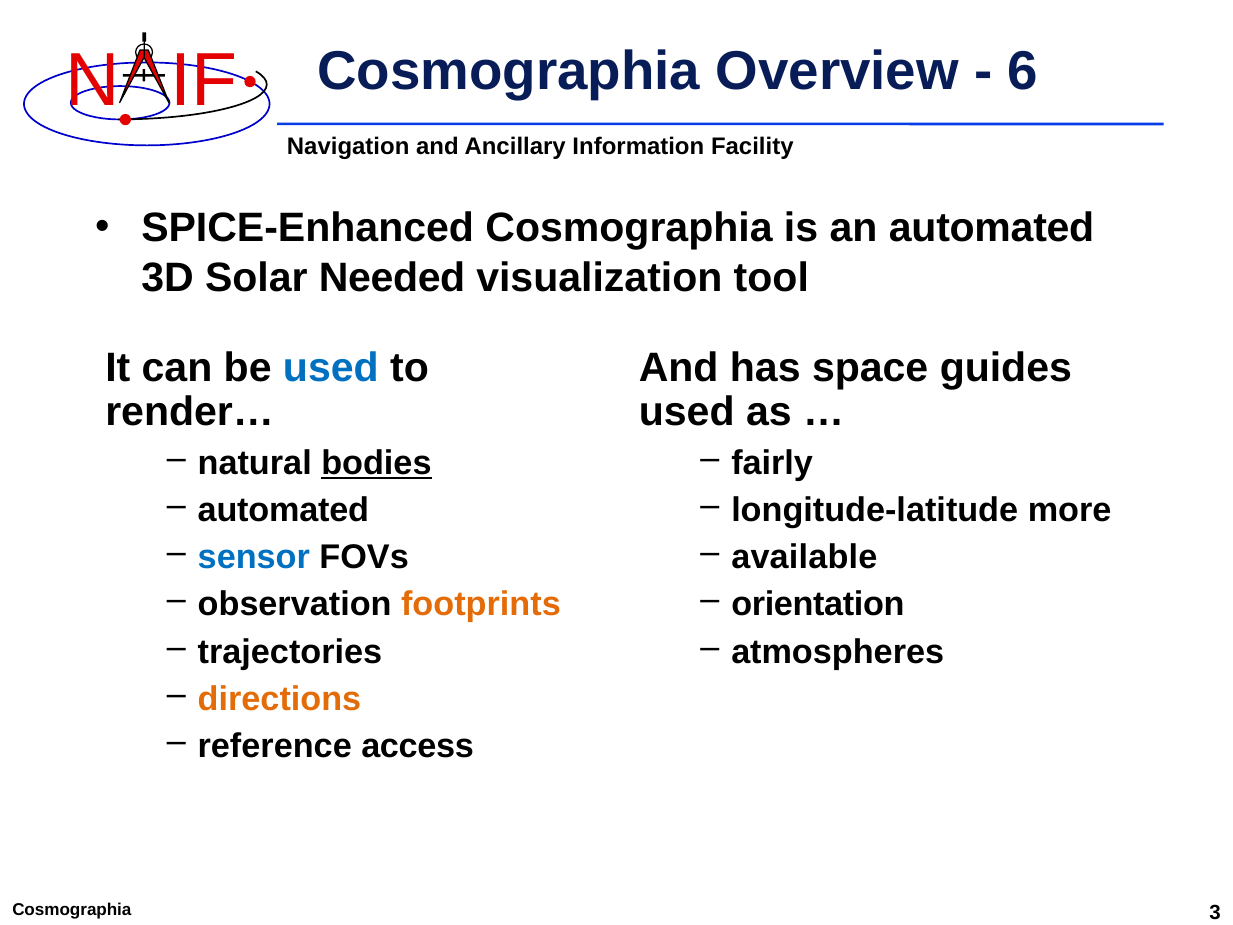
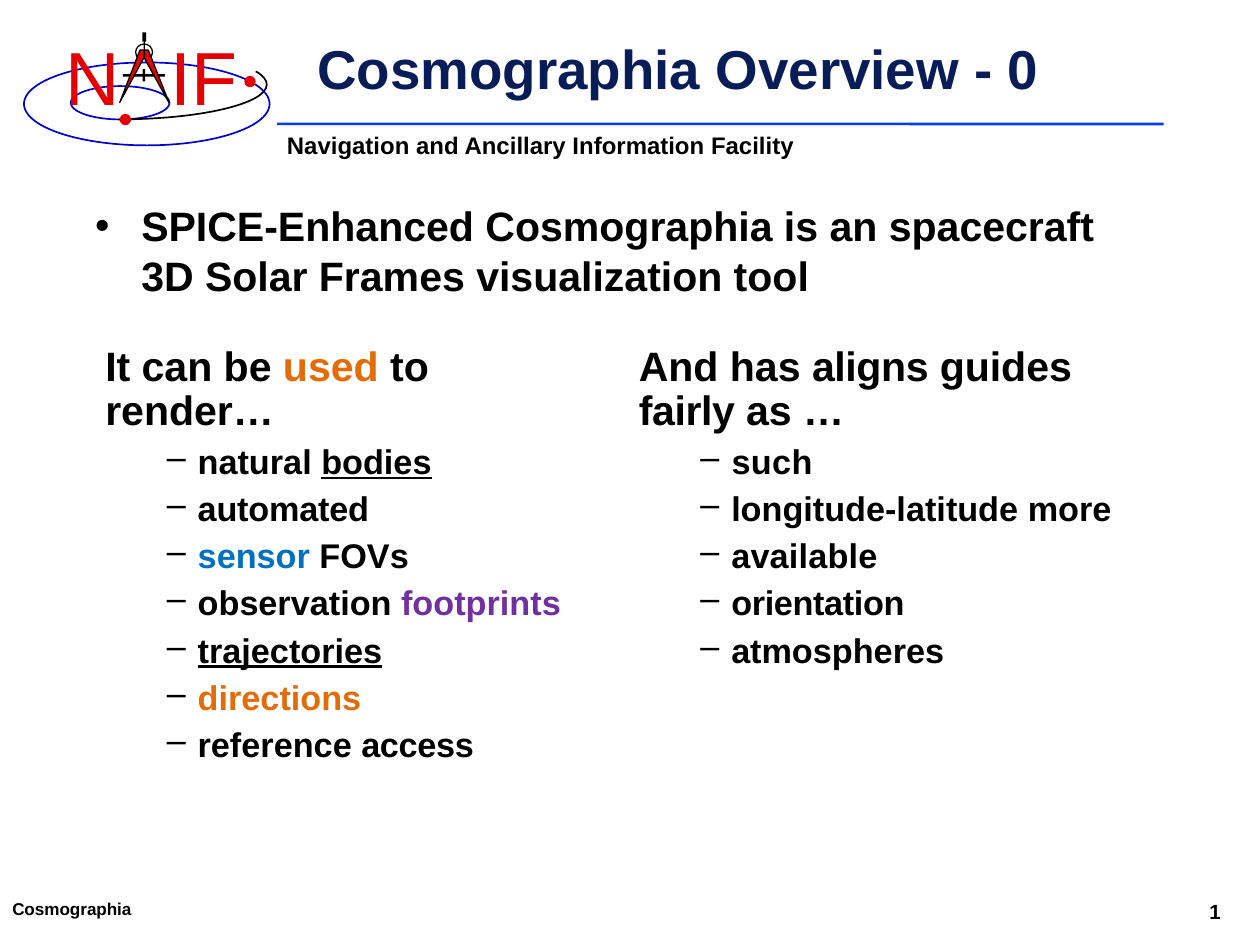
6: 6 -> 0
an automated: automated -> spacecraft
Needed: Needed -> Frames
used at (331, 368) colour: blue -> orange
space: space -> aligns
used at (687, 412): used -> fairly
fairly: fairly -> such
footprints colour: orange -> purple
trajectories underline: none -> present
3: 3 -> 1
